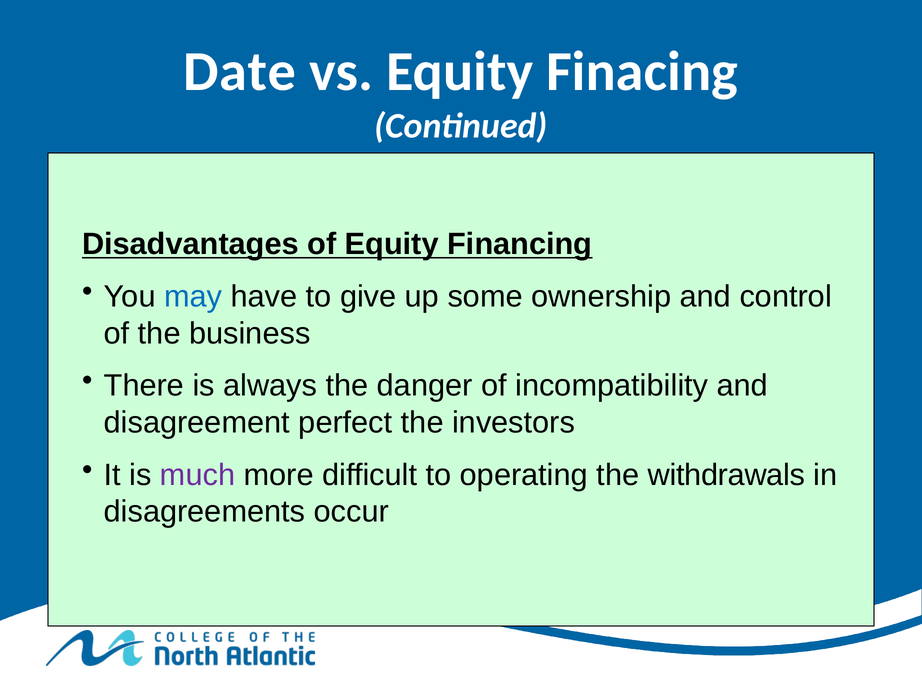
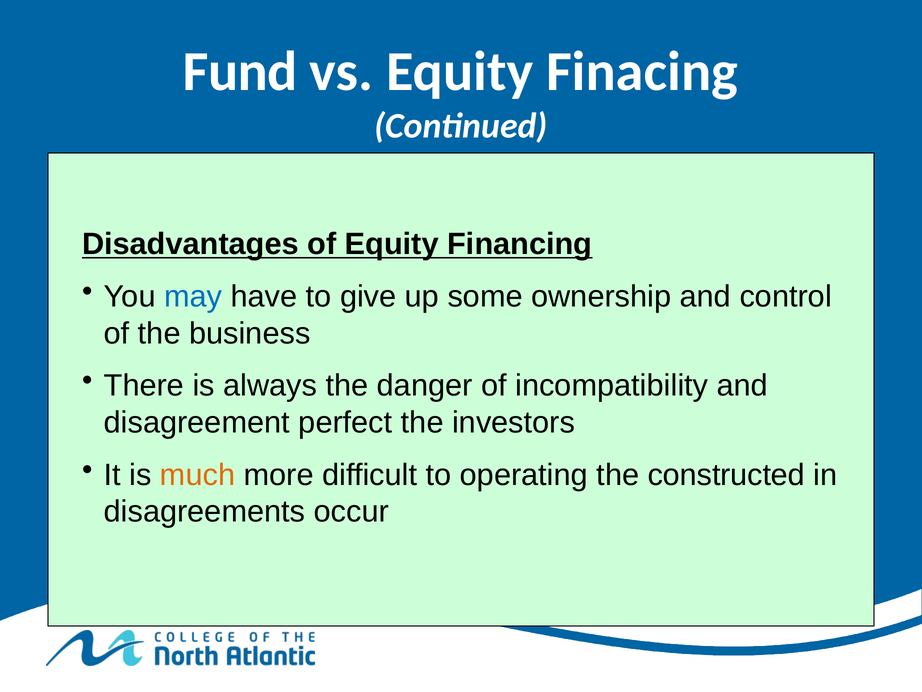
Date: Date -> Fund
much colour: purple -> orange
withdrawals: withdrawals -> constructed
